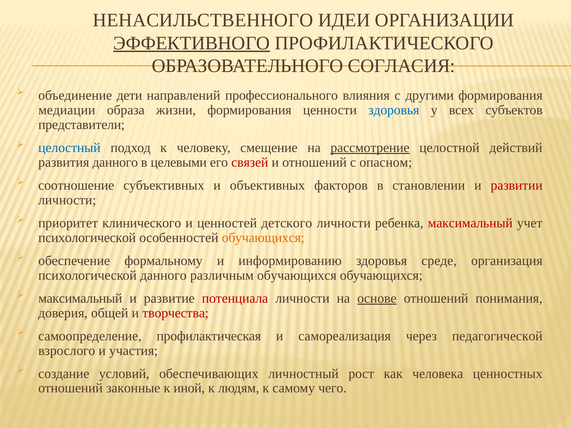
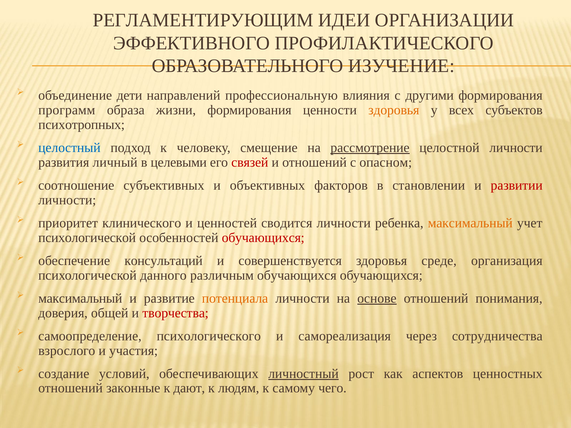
НЕНАСИЛЬСТВЕННОГО: НЕНАСИЛЬСТВЕННОГО -> РЕГЛАМЕНТИРУЮЩИМ
ЭФФЕКТИВНОГО underline: present -> none
СОГЛАСИЯ: СОГЛАСИЯ -> ИЗУЧЕНИЕ
профессионального: профессионального -> профессиональную
медиации: медиации -> программ
здоровья at (394, 110) colour: blue -> orange
представители: представители -> психотропных
целостной действий: действий -> личности
развития данного: данного -> личный
детского: детского -> сводится
максимальный at (470, 223) colour: red -> orange
обучающихся at (263, 238) colour: orange -> red
формальному: формальному -> консультаций
информированию: информированию -> совершенствуется
потенциала colour: red -> orange
профилактическая: профилактическая -> психологического
педагогической: педагогической -> сотрудничества
личностный underline: none -> present
человека: человека -> аспектов
иной: иной -> дают
